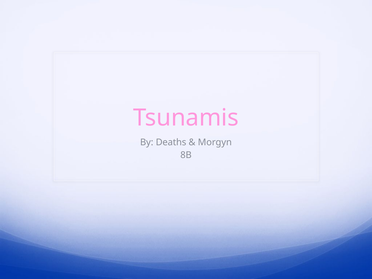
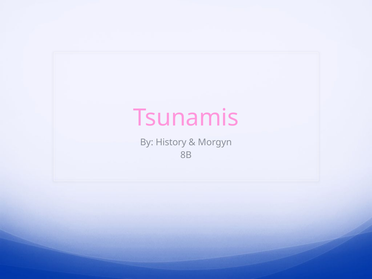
Deaths: Deaths -> History
